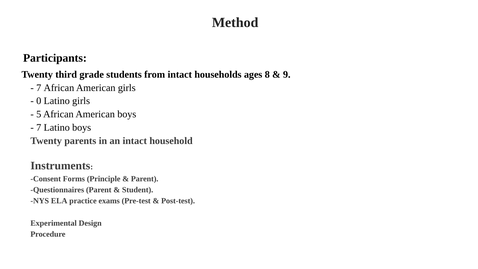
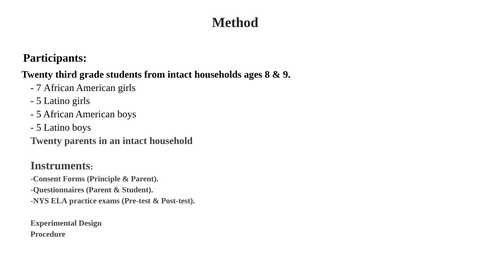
0 at (39, 101): 0 -> 5
7 at (39, 127): 7 -> 5
